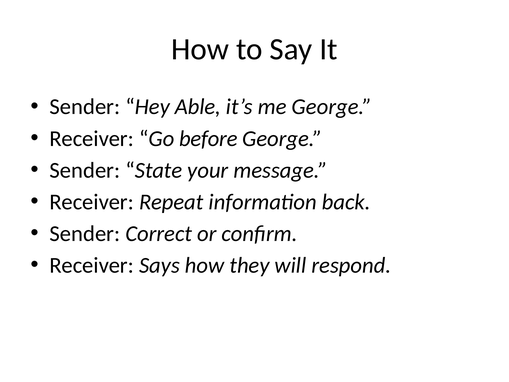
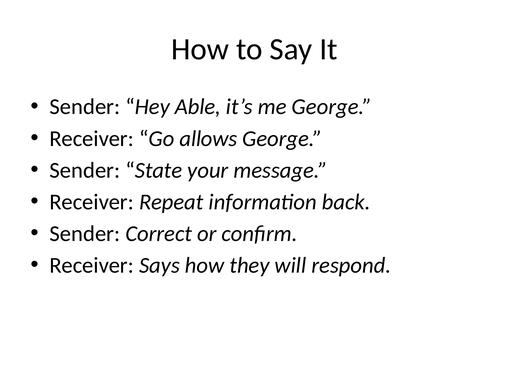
before: before -> allows
